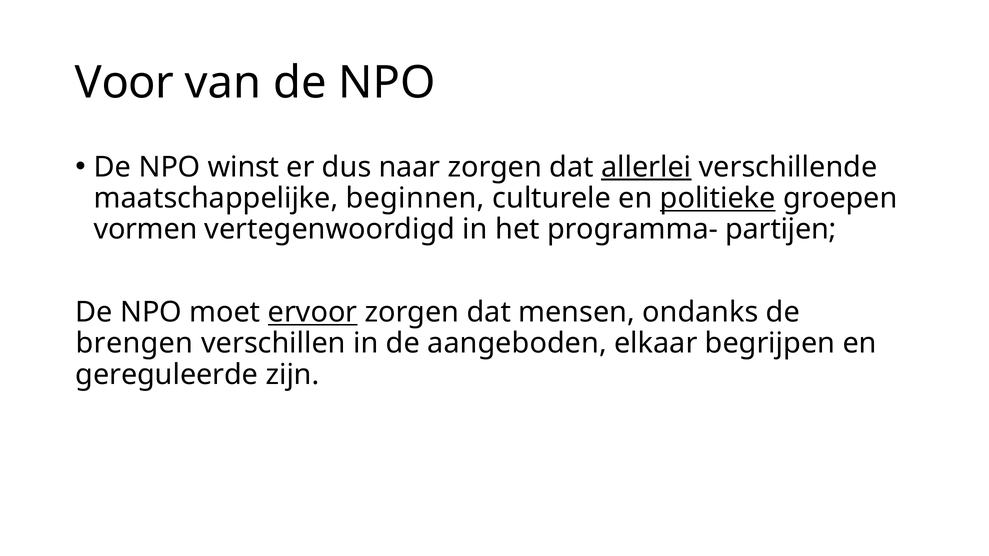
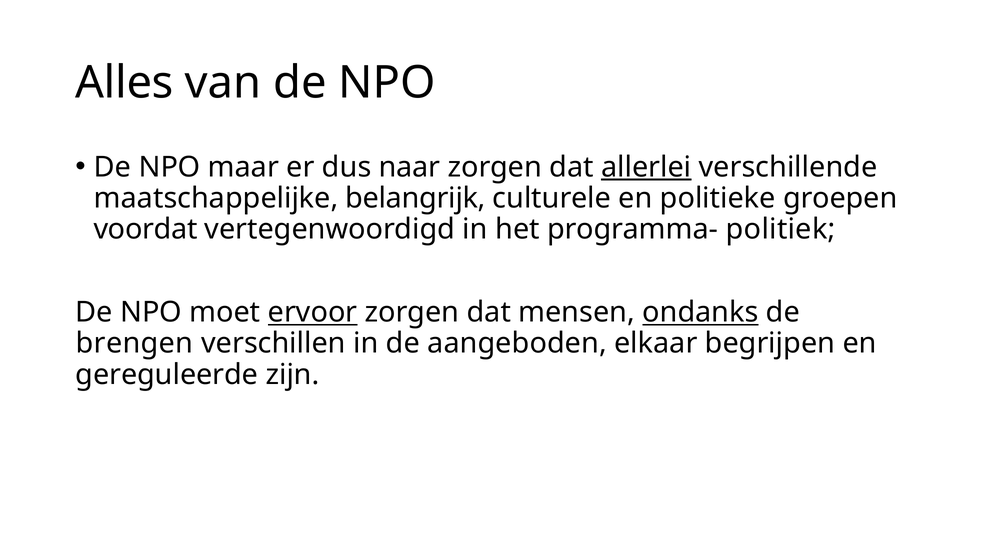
Voor: Voor -> Alles
winst: winst -> maar
beginnen: beginnen -> belangrijk
politieke underline: present -> none
vormen: vormen -> voordat
partijen: partijen -> politiek
ondanks underline: none -> present
